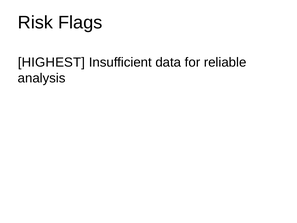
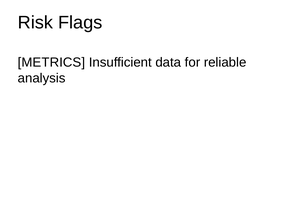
HIGHEST: HIGHEST -> METRICS
